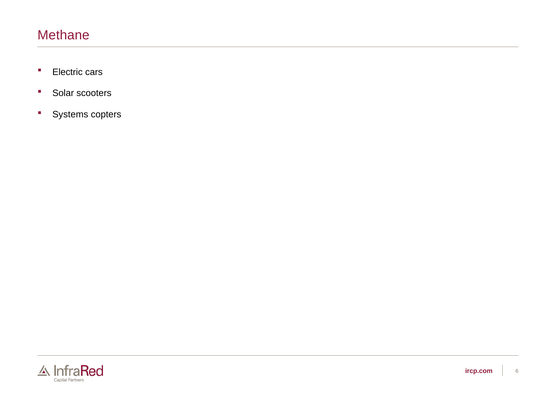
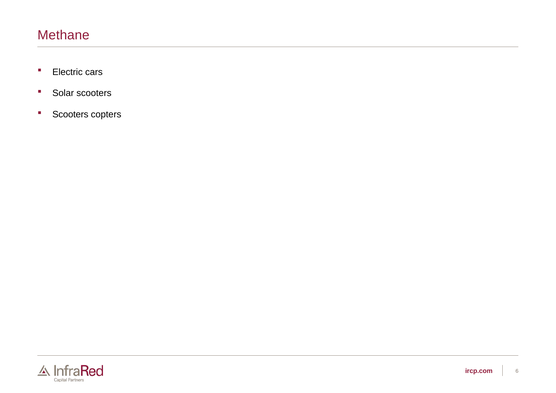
Systems at (70, 115): Systems -> Scooters
